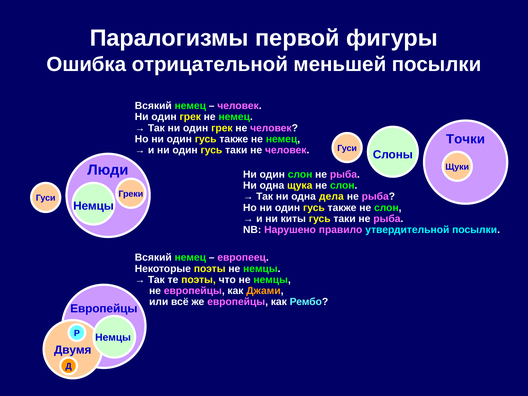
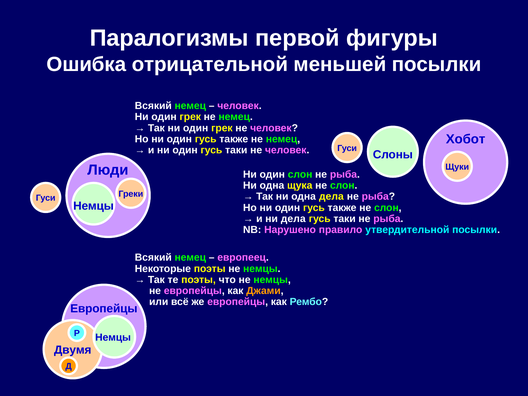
Точки: Точки -> Хобот
ни киты: киты -> дела
